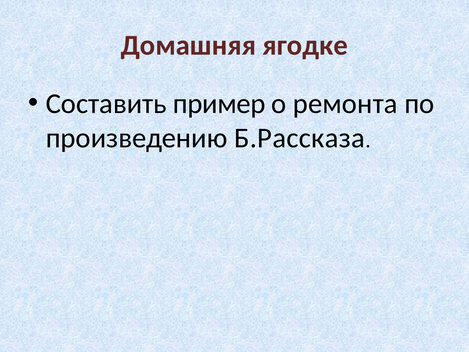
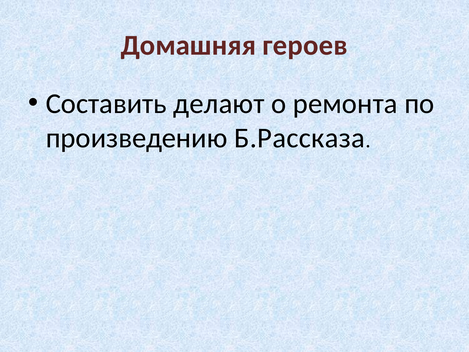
ягодке: ягодке -> героев
пример: пример -> делают
